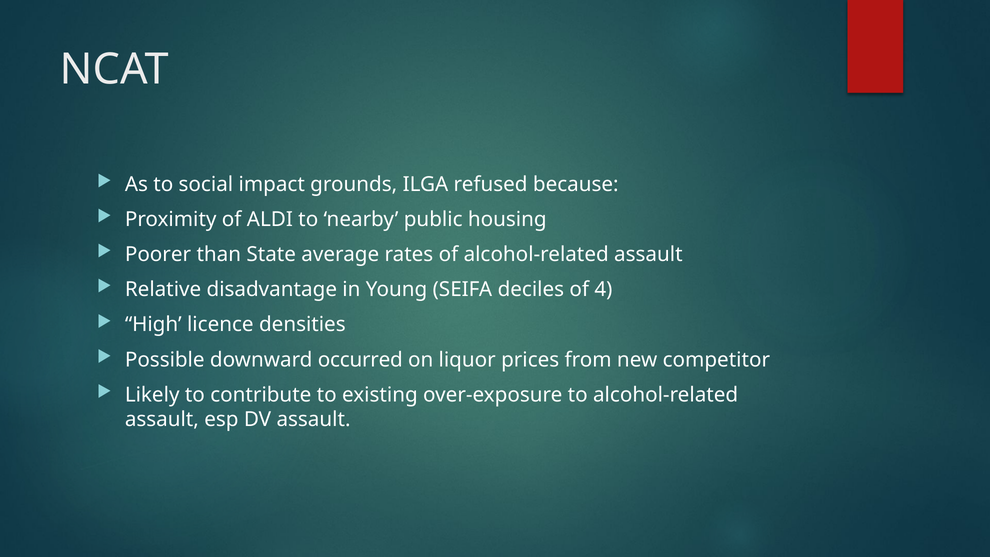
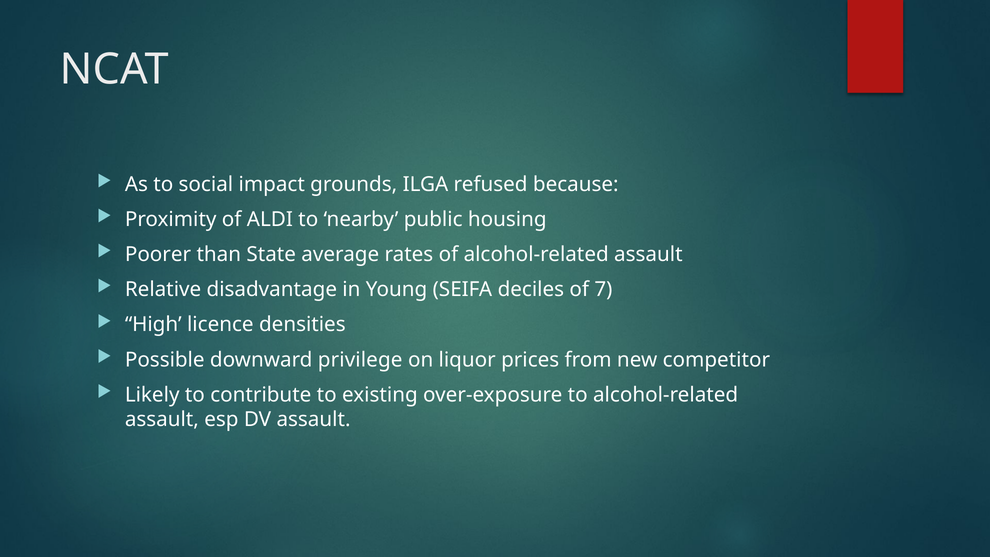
4: 4 -> 7
occurred: occurred -> privilege
